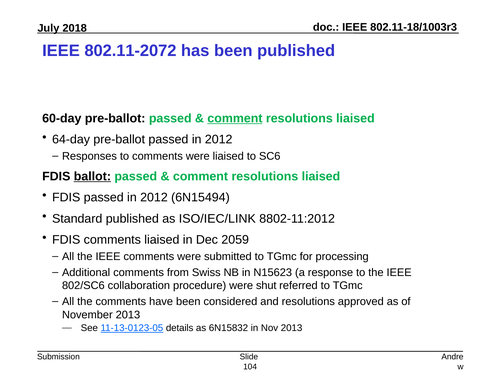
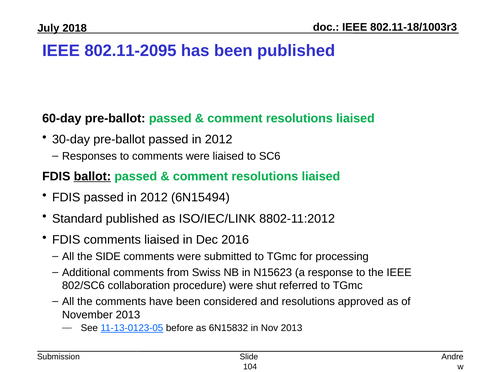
802.11-2072: 802.11-2072 -> 802.11-2095
comment at (235, 118) underline: present -> none
64-day: 64-day -> 30-day
2059: 2059 -> 2016
All the IEEE: IEEE -> SIDE
details: details -> before
